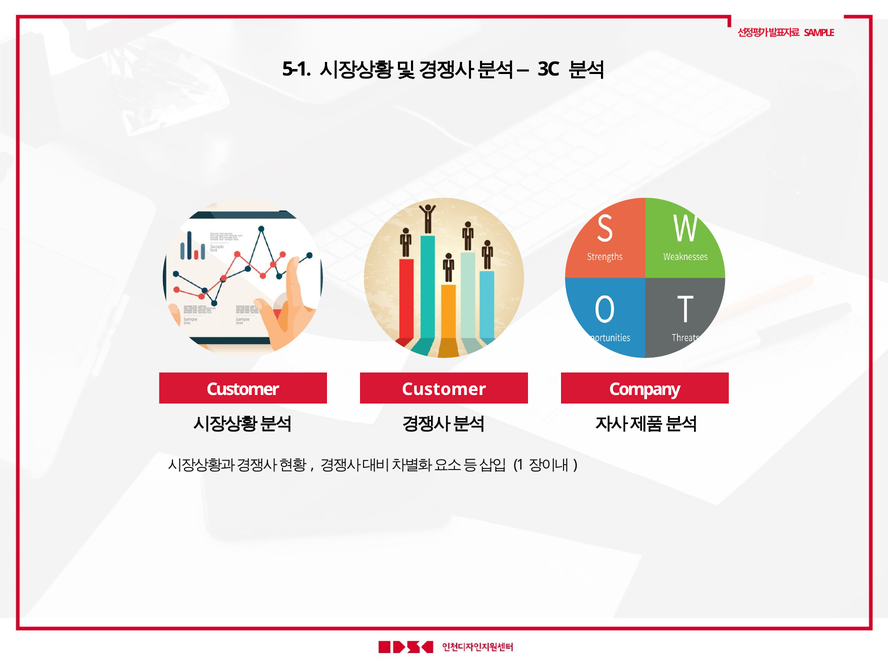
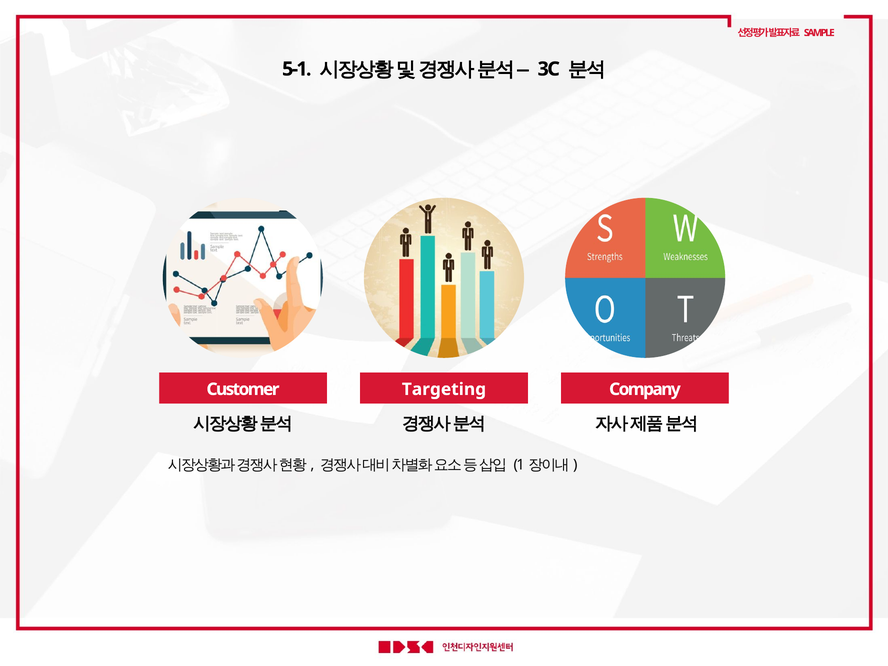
Customer at (444, 389): Customer -> Targeting
